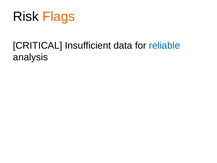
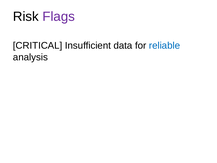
Flags colour: orange -> purple
